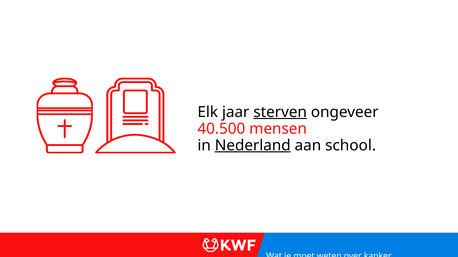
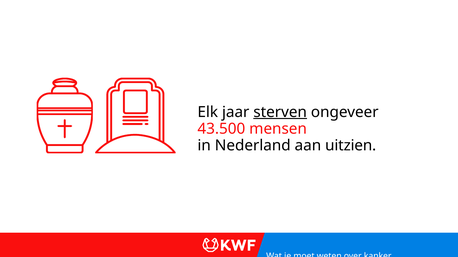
40.500: 40.500 -> 43.500
Nederland underline: present -> none
school: school -> uitzien
